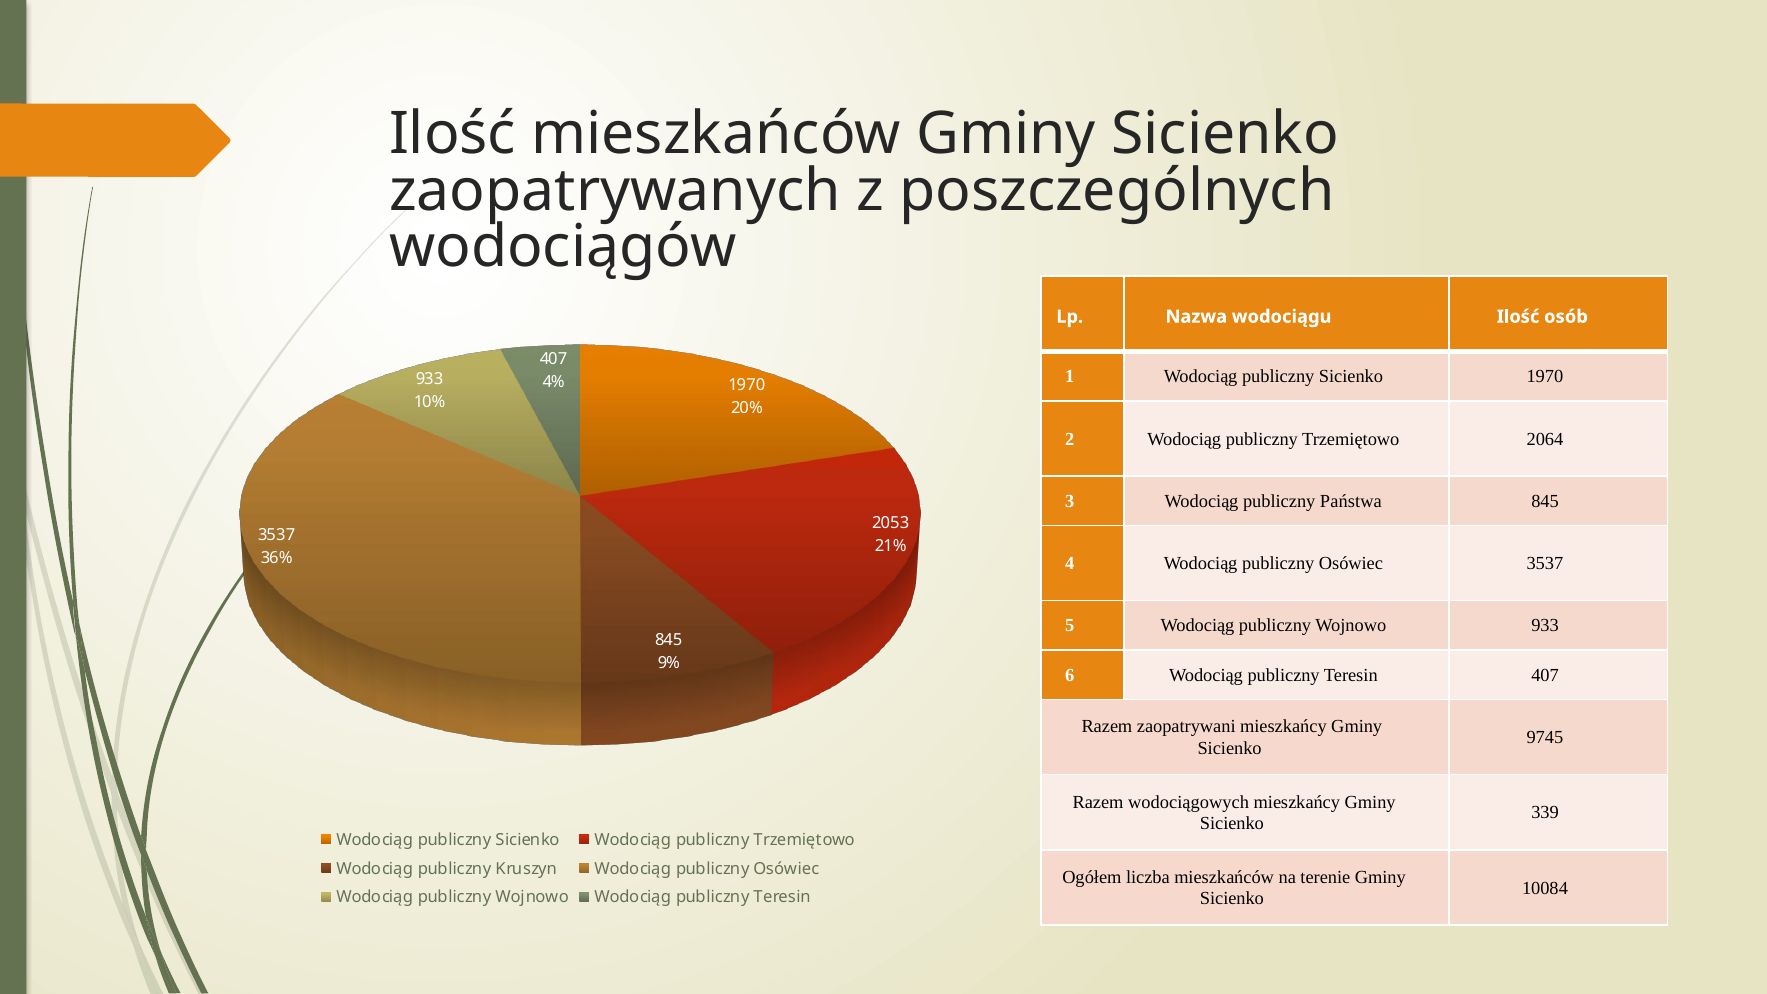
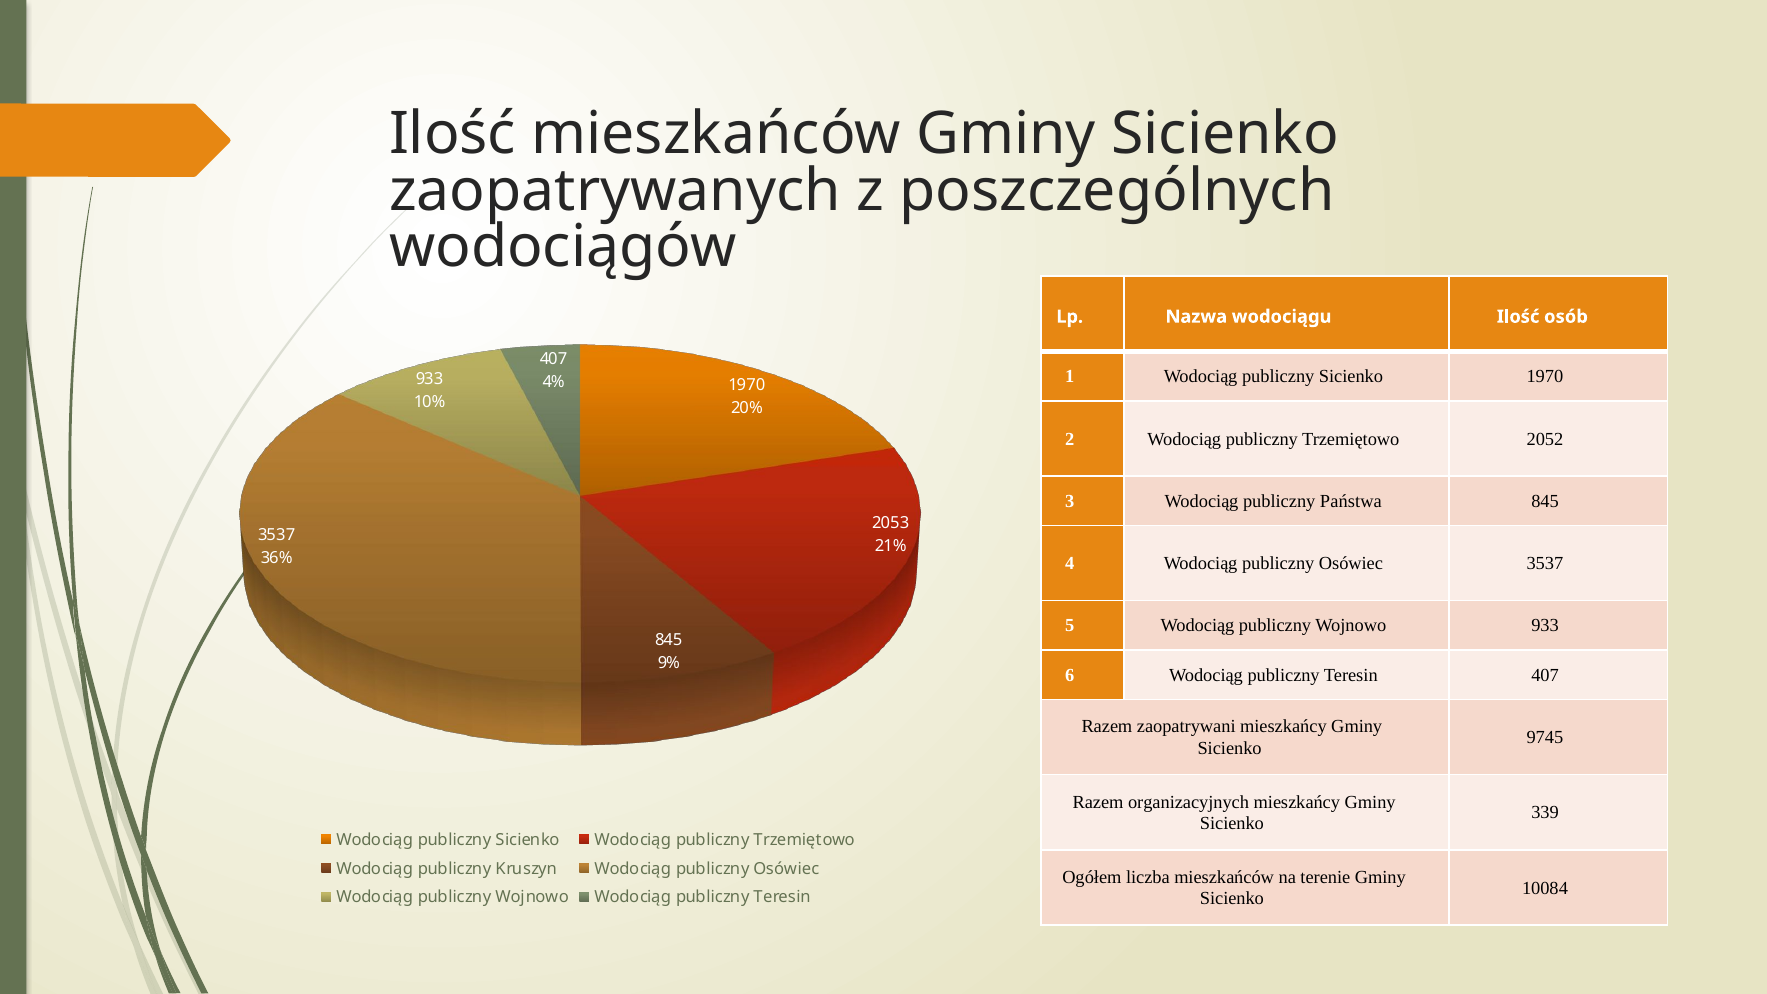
2064: 2064 -> 2052
wodociągowych: wodociągowych -> organizacyjnych
